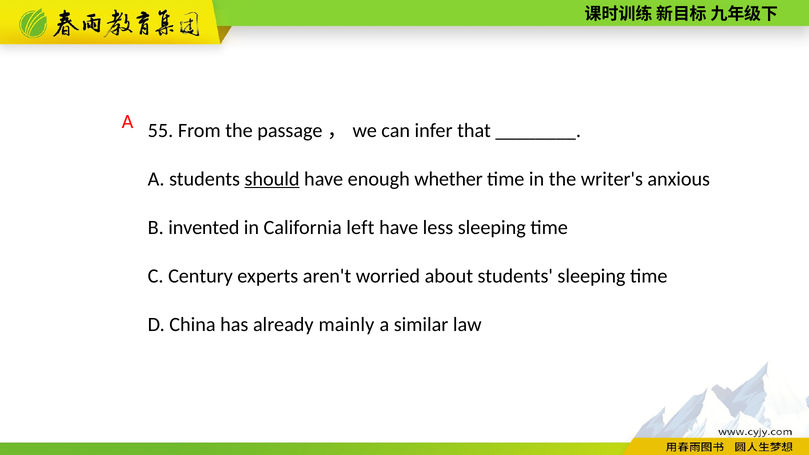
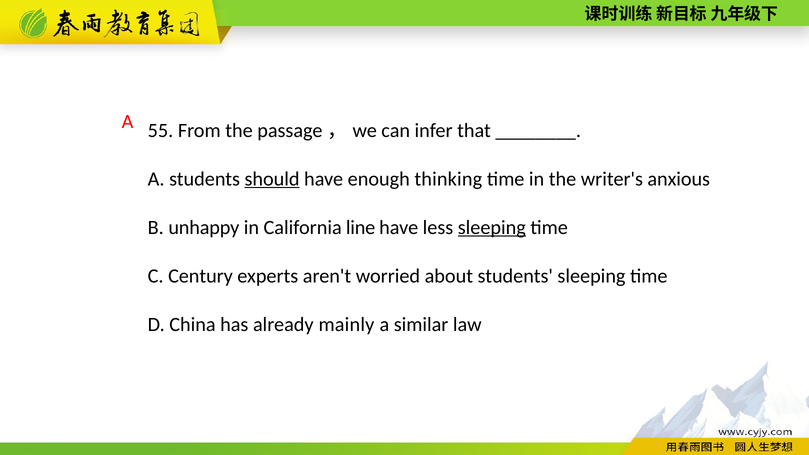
whether: whether -> thinking
invented: invented -> unhappy
left: left -> line
sleeping at (492, 227) underline: none -> present
